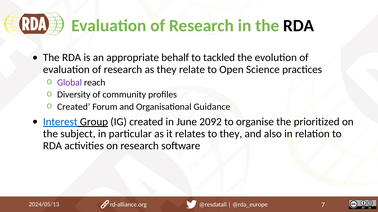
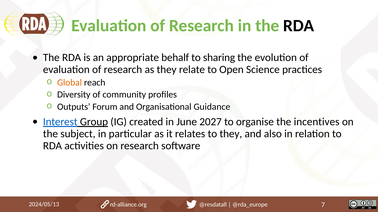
tackled: tackled -> sharing
Global colour: purple -> orange
Created at (74, 107): Created -> Outputs
2092: 2092 -> 2027
prioritized: prioritized -> incentives
